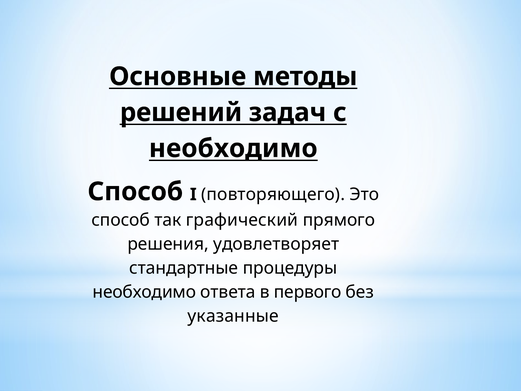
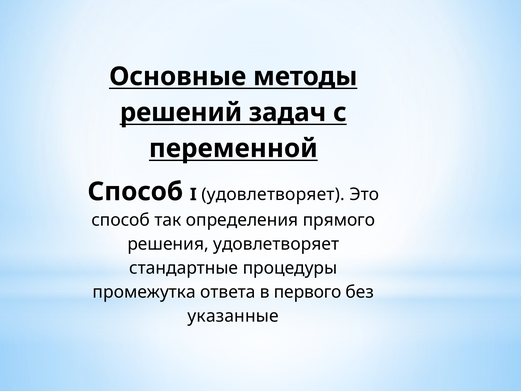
необходимо at (233, 148): необходимо -> переменной
I повторяющего: повторяющего -> удовлетворяет
графический: графический -> определения
необходимо at (144, 292): необходимо -> промежутка
